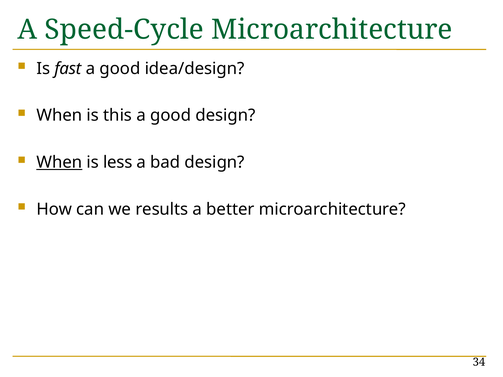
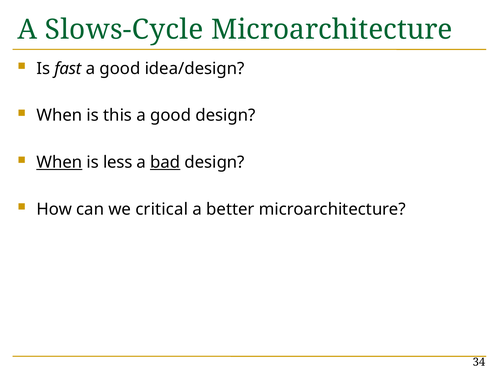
Speed-Cycle: Speed-Cycle -> Slows-Cycle
bad underline: none -> present
results: results -> critical
